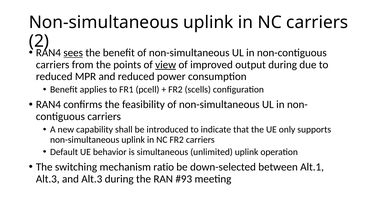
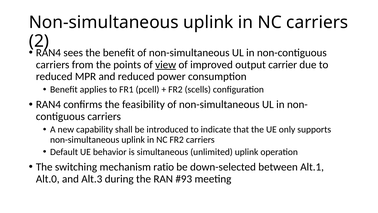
sees underline: present -> none
output during: during -> carrier
Alt.3 at (48, 179): Alt.3 -> Alt.0
